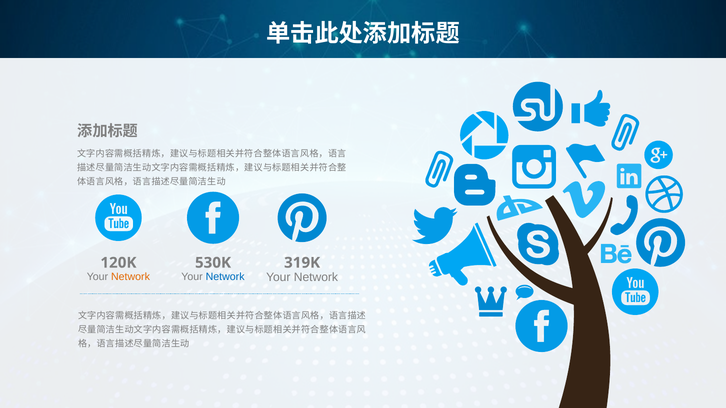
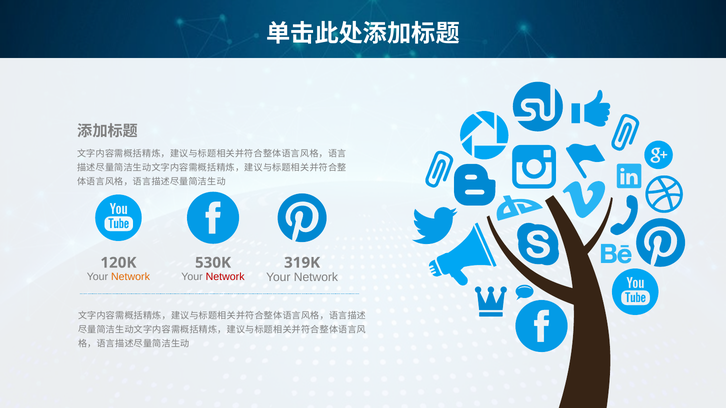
Network at (225, 277) colour: blue -> red
